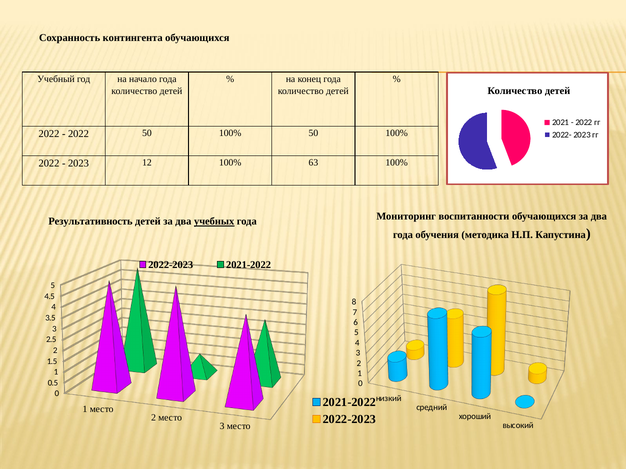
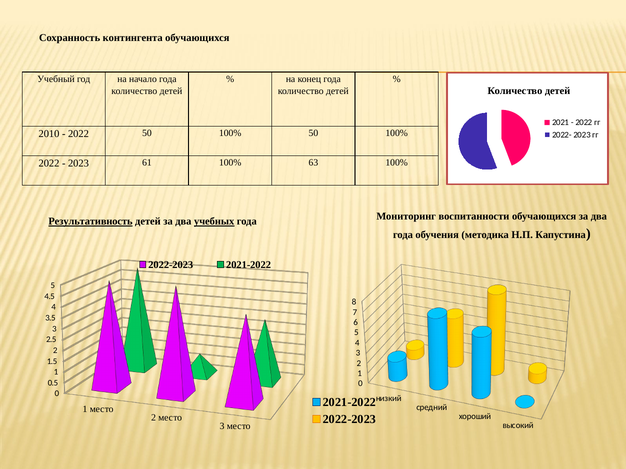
2022 at (49, 134): 2022 -> 2010
12: 12 -> 61
Результативность underline: none -> present
